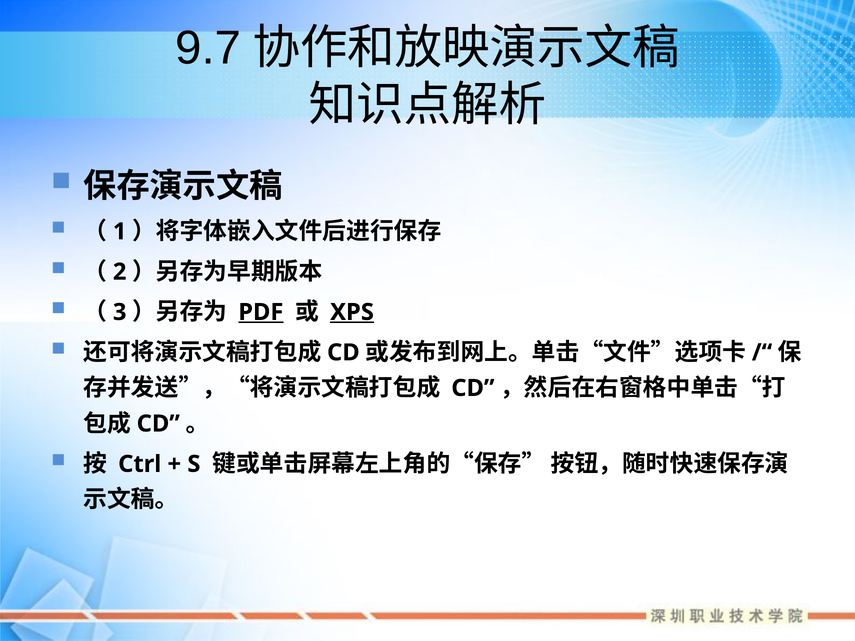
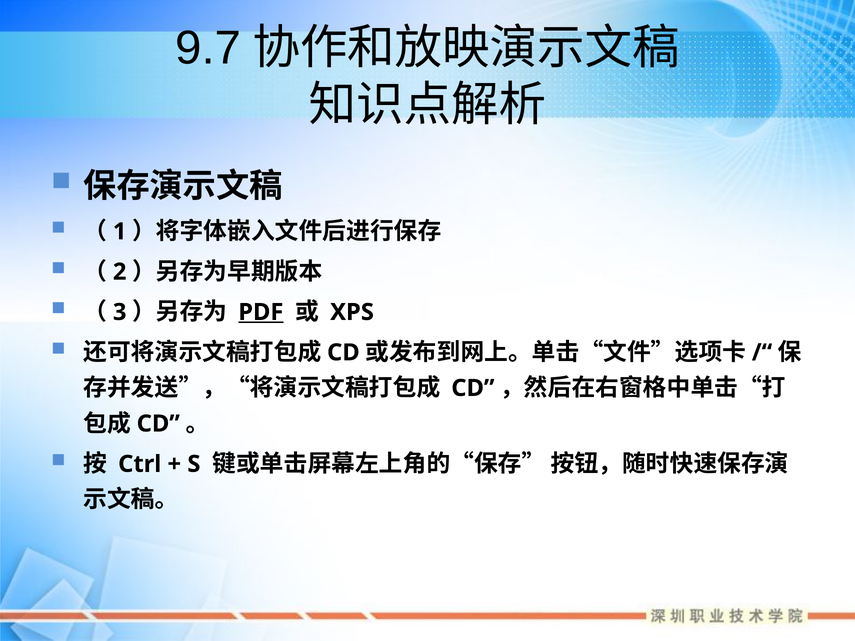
XPS underline: present -> none
